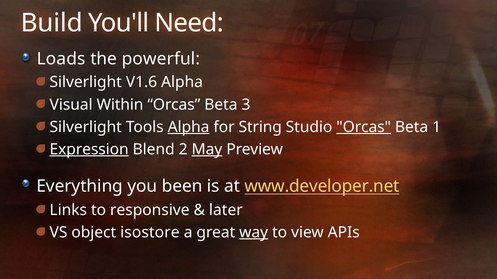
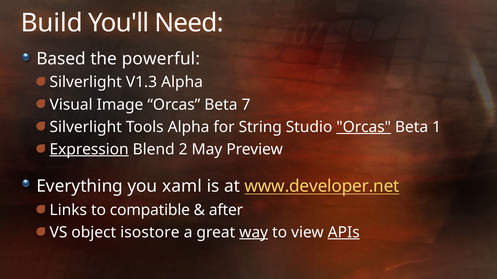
Loads: Loads -> Based
V1.6: V1.6 -> V1.3
Within: Within -> Image
3: 3 -> 7
Alpha at (189, 127) underline: present -> none
May underline: present -> none
been: been -> xaml
responsive: responsive -> compatible
later: later -> after
APIs underline: none -> present
